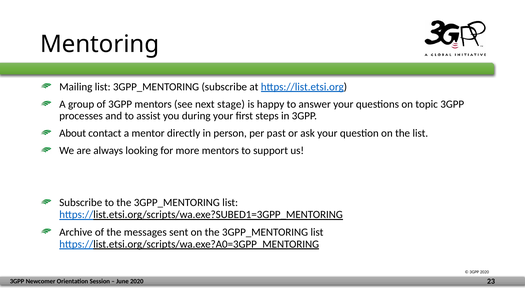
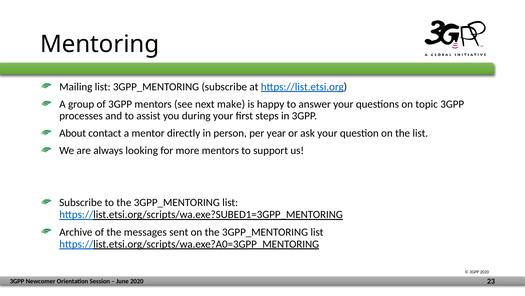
stage: stage -> make
past: past -> year
